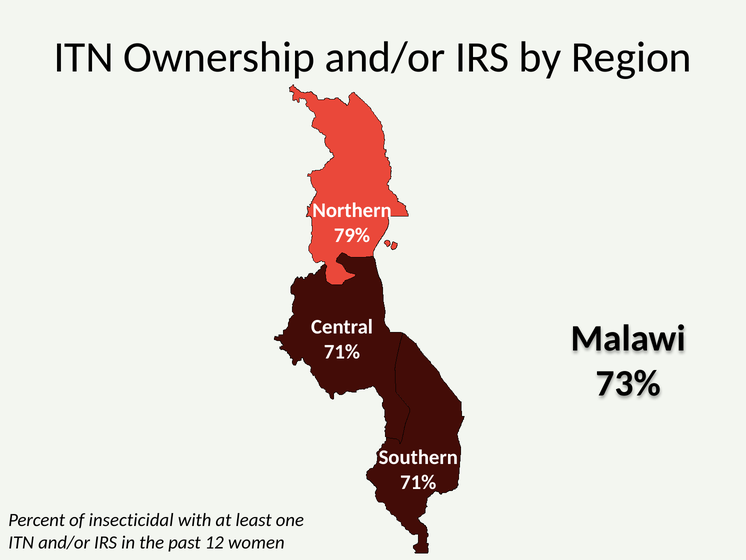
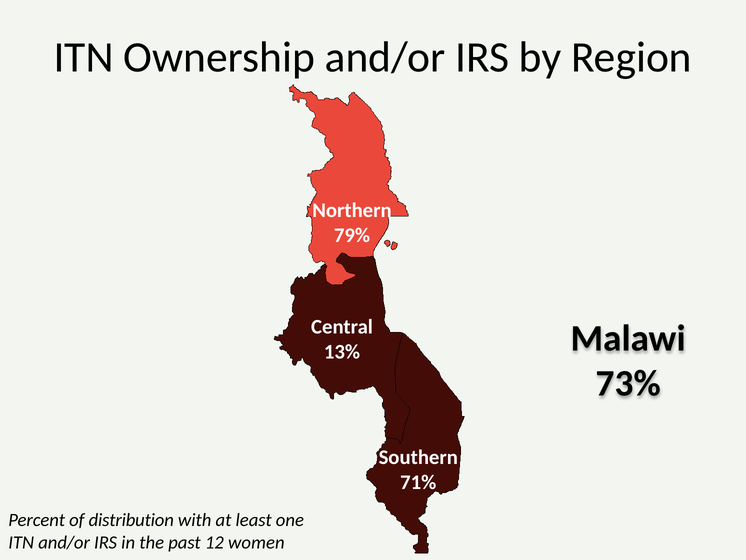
71% at (342, 352): 71% -> 13%
insecticidal: insecticidal -> distribution
